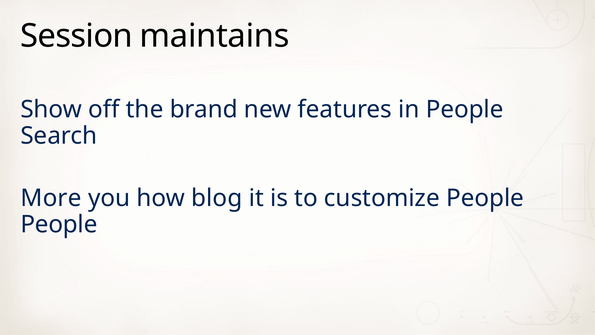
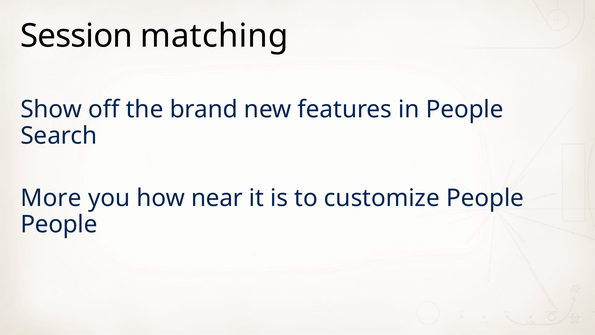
maintains: maintains -> matching
blog: blog -> near
